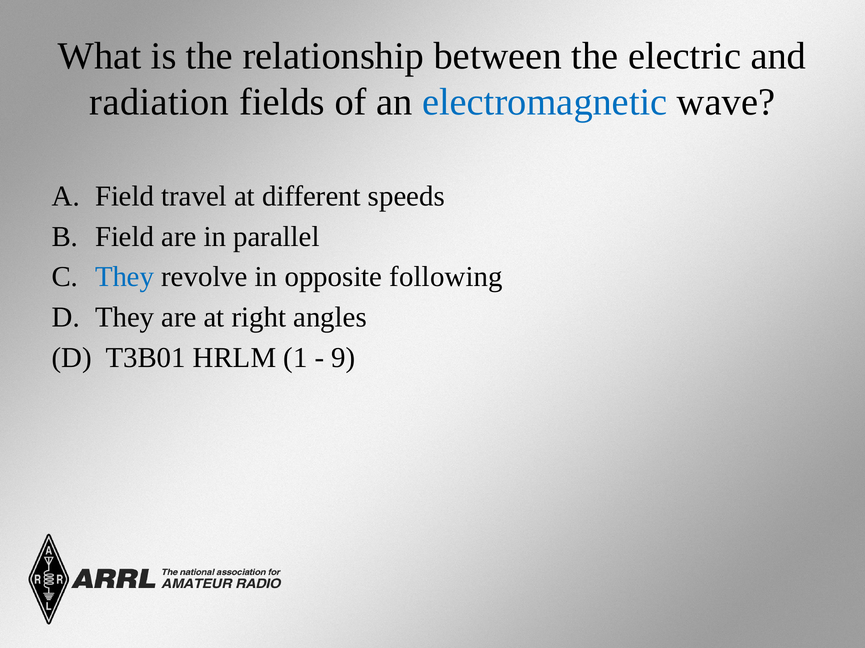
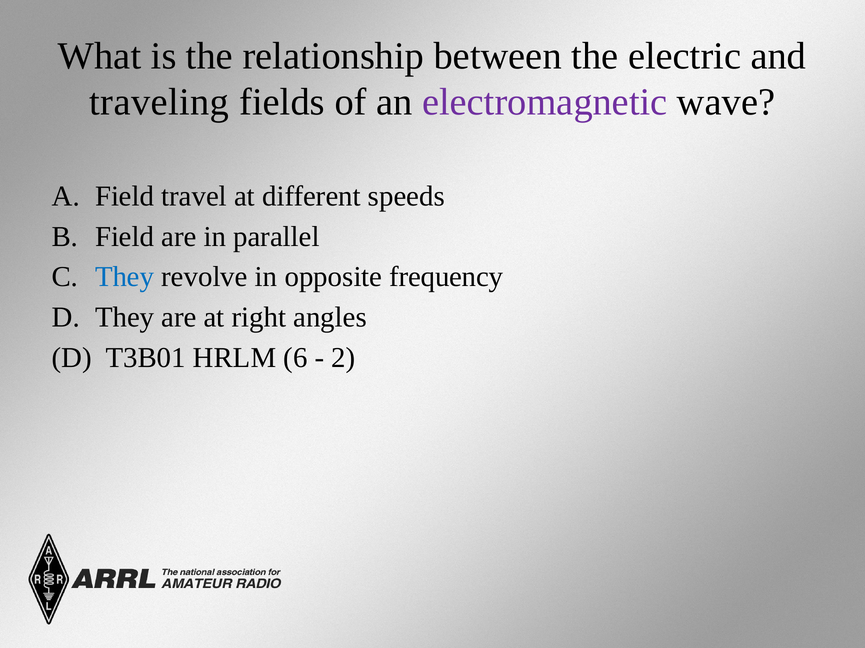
radiation: radiation -> traveling
electromagnetic colour: blue -> purple
following: following -> frequency
1: 1 -> 6
9: 9 -> 2
